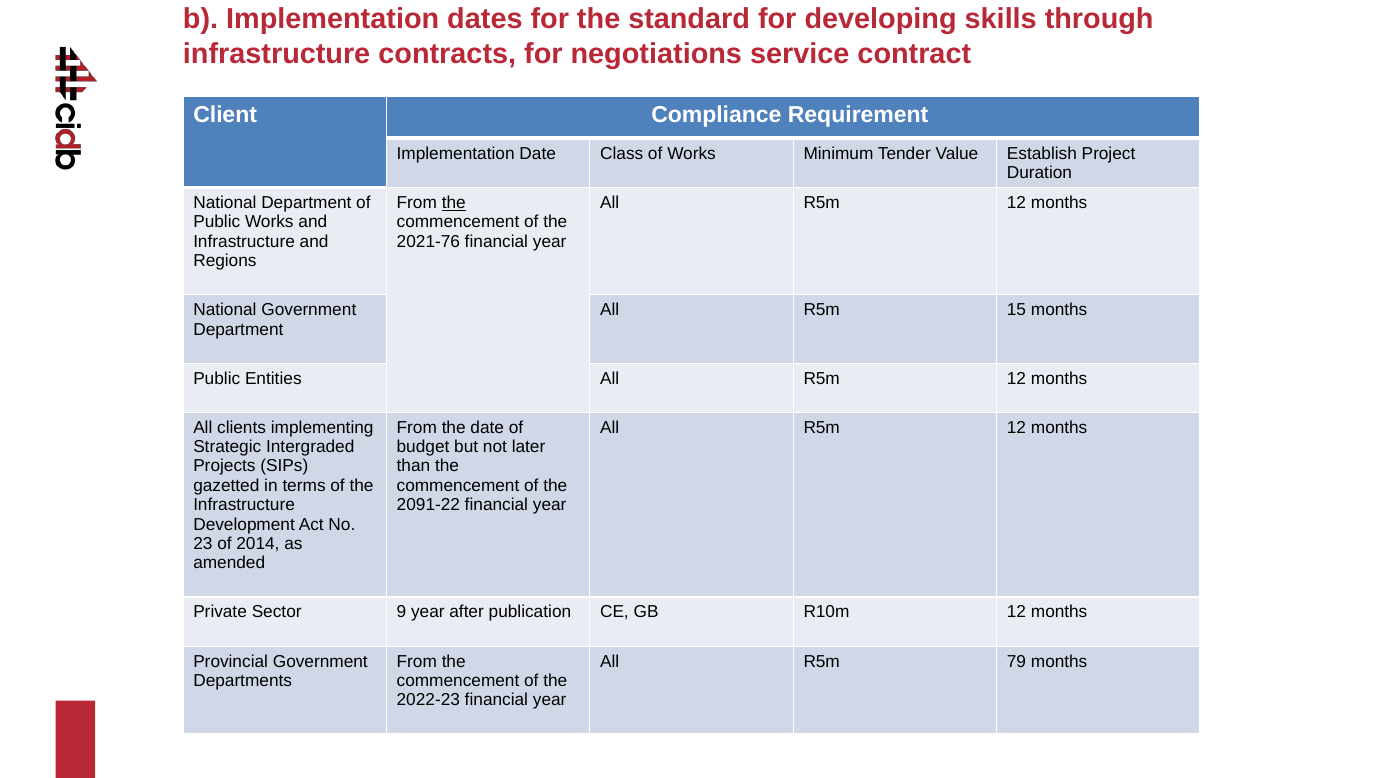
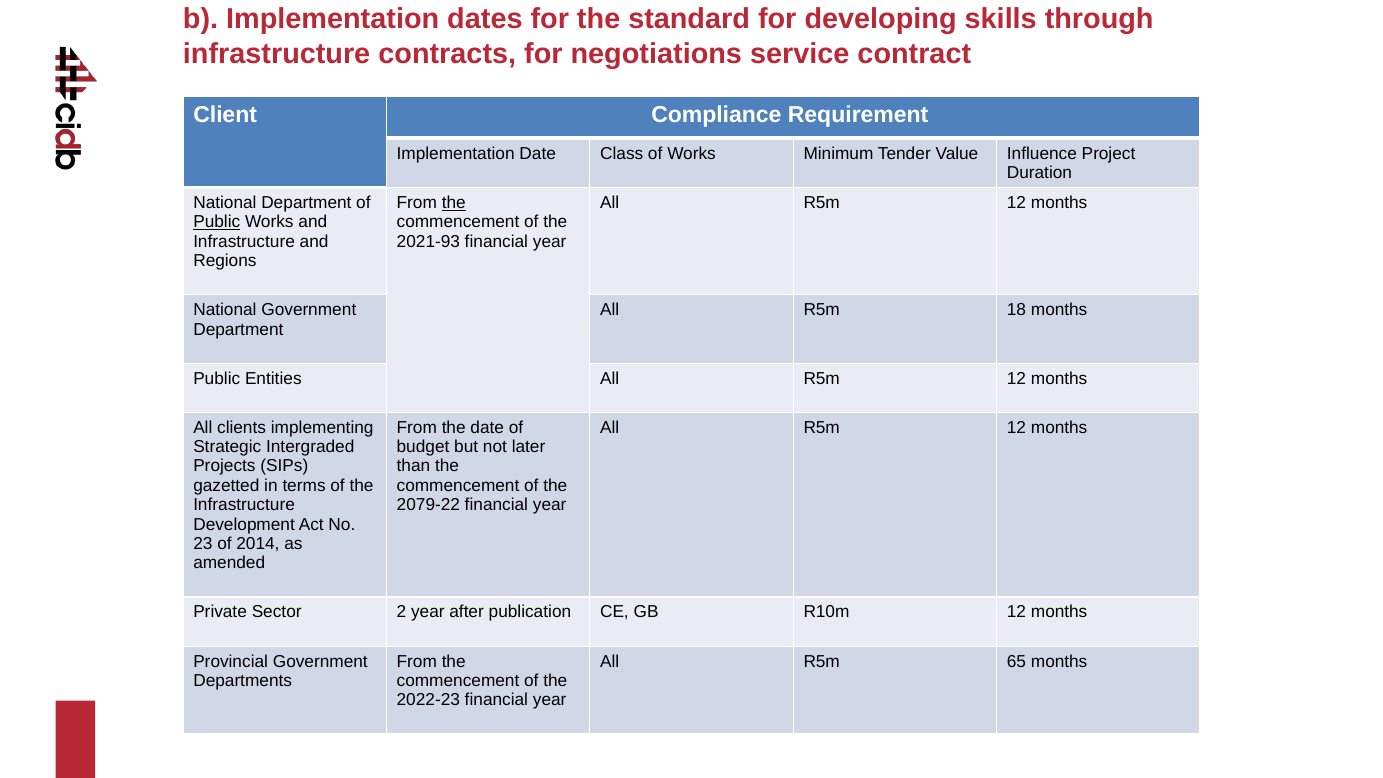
Establish: Establish -> Influence
Public at (217, 222) underline: none -> present
2021-76: 2021-76 -> 2021-93
15: 15 -> 18
2091-22: 2091-22 -> 2079-22
9: 9 -> 2
79: 79 -> 65
